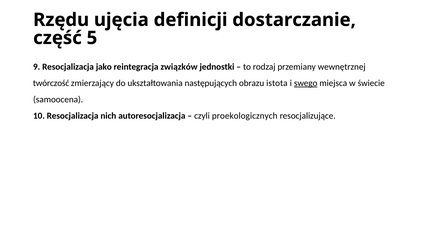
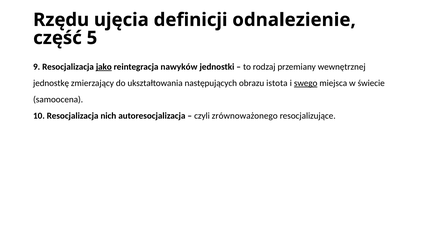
dostarczanie: dostarczanie -> odnalezienie
jako underline: none -> present
związków: związków -> nawyków
twórczość: twórczość -> jednostkę
proekologicznych: proekologicznych -> zrównoważonego
